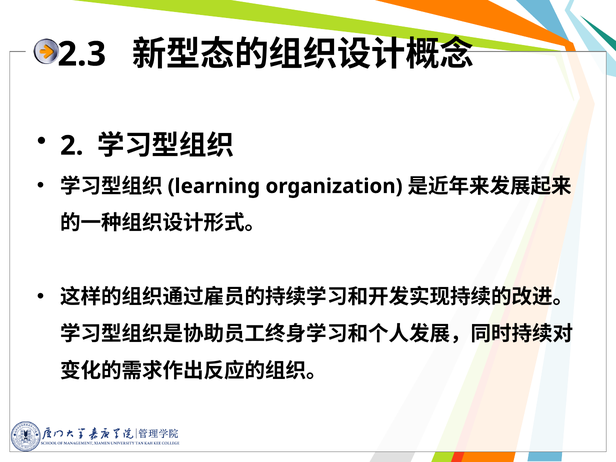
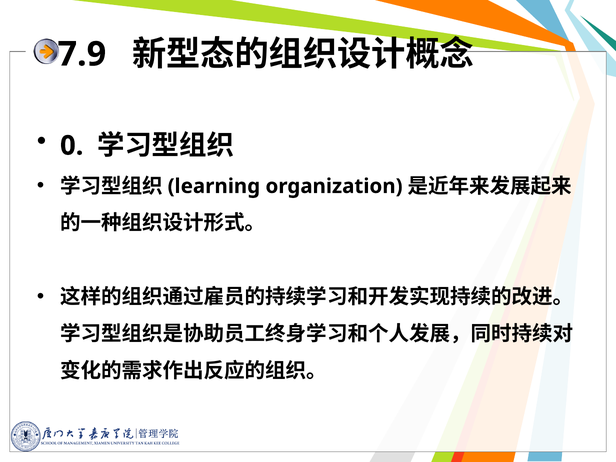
2.3: 2.3 -> 7.9
2: 2 -> 0
